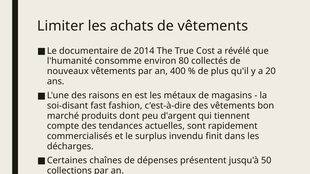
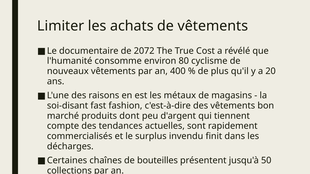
2014: 2014 -> 2072
collectés: collectés -> cyclisme
dépenses: dépenses -> bouteilles
